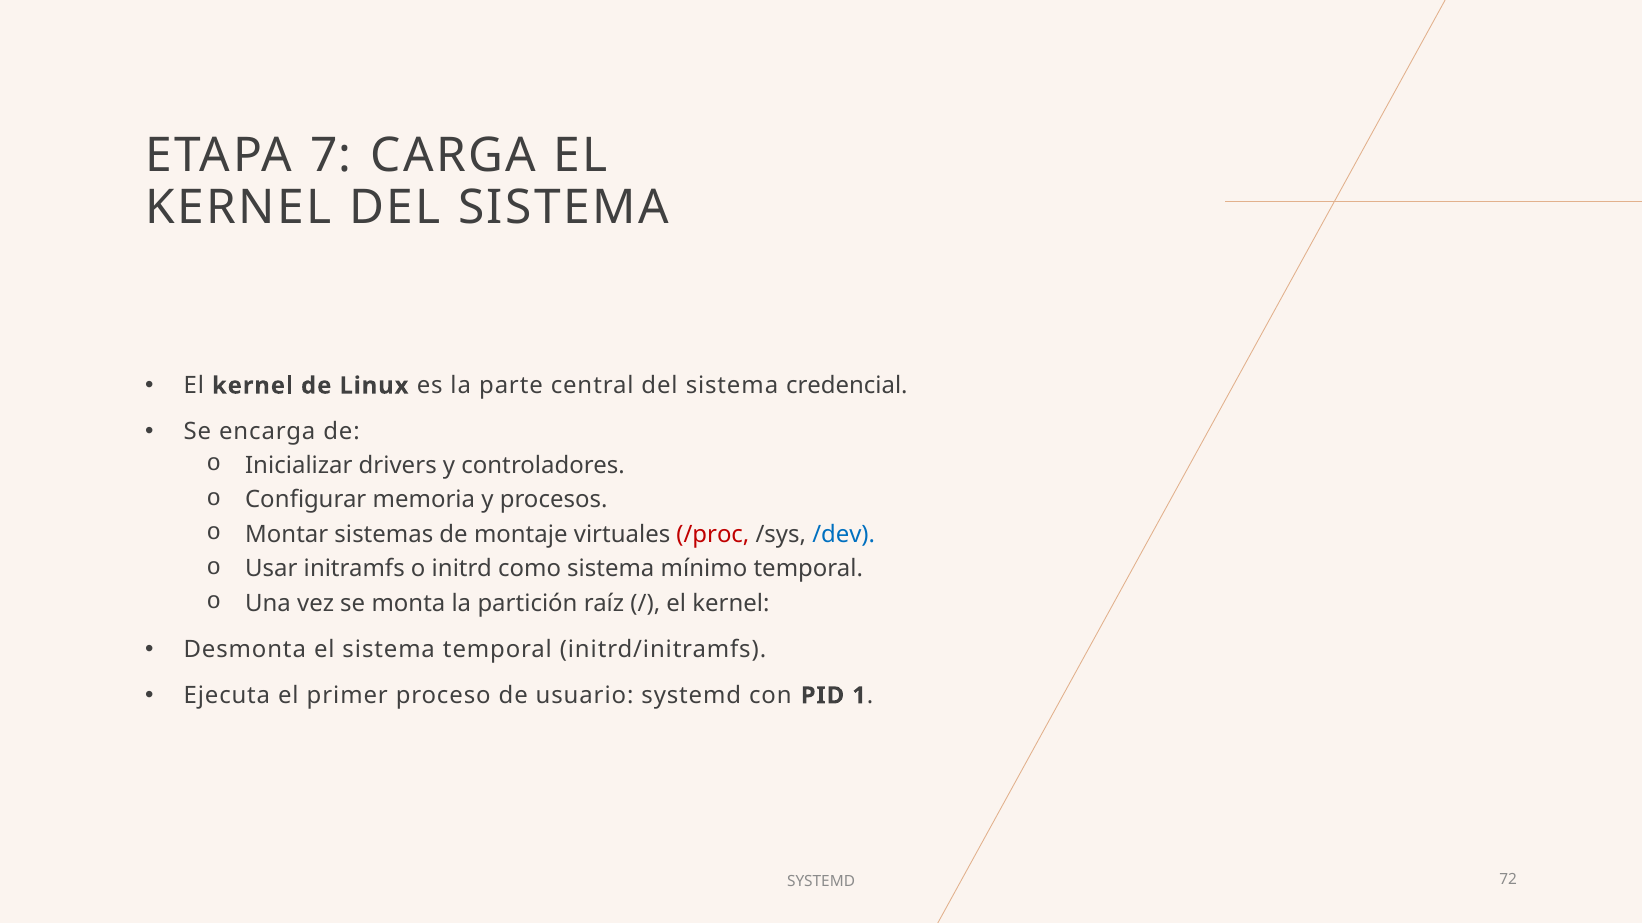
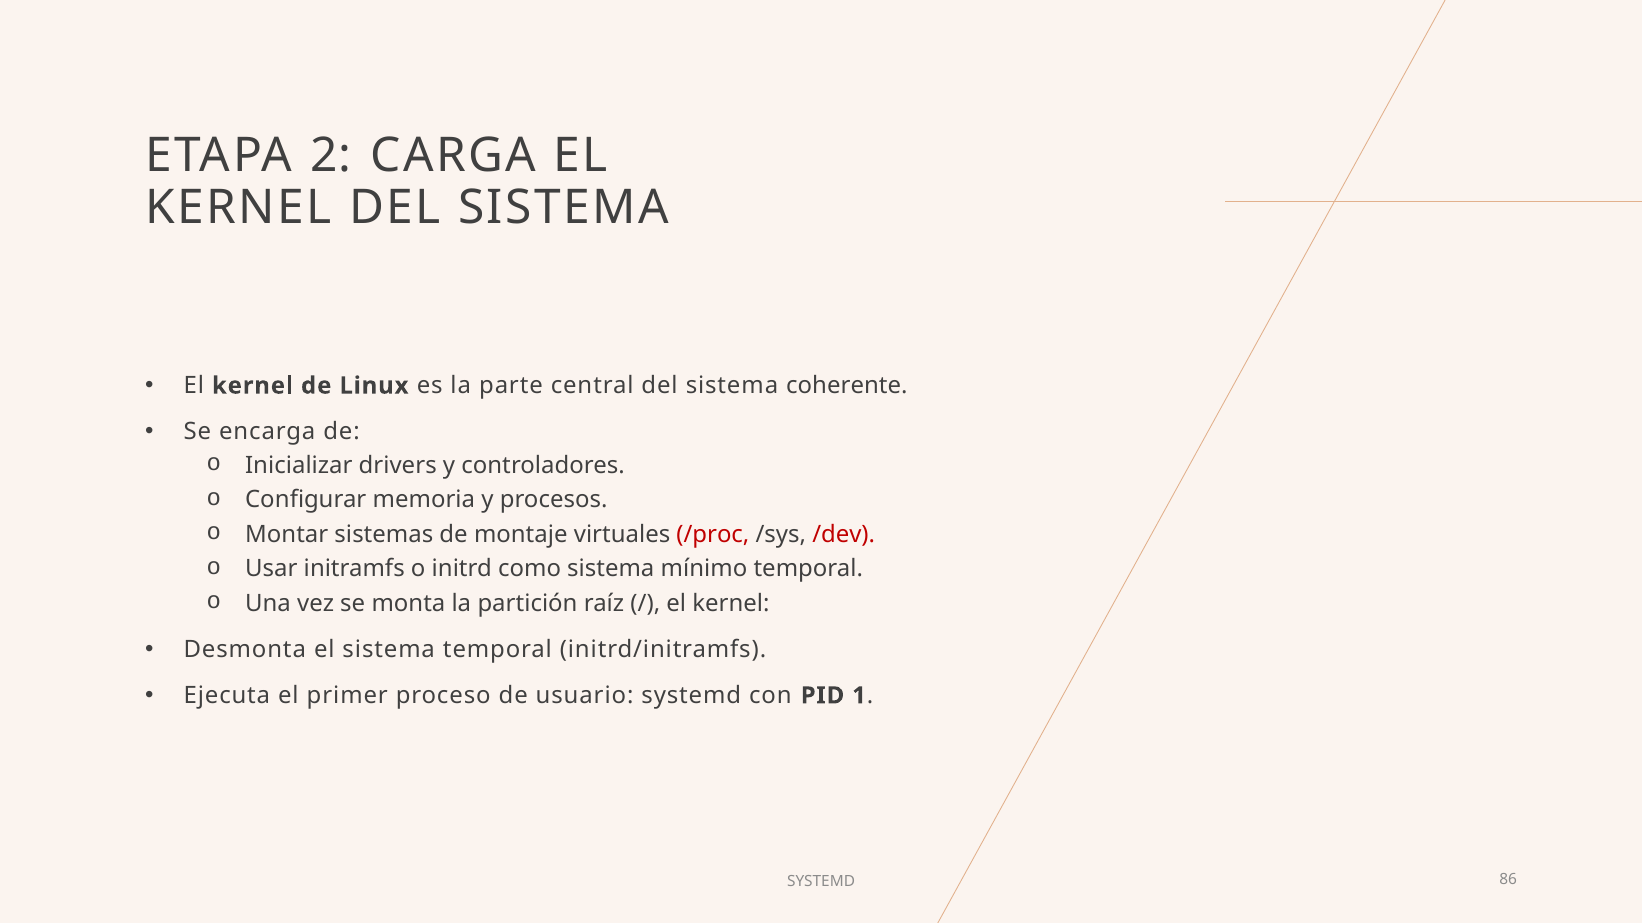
7: 7 -> 2
credencial: credencial -> coherente
/dev colour: blue -> red
72: 72 -> 86
